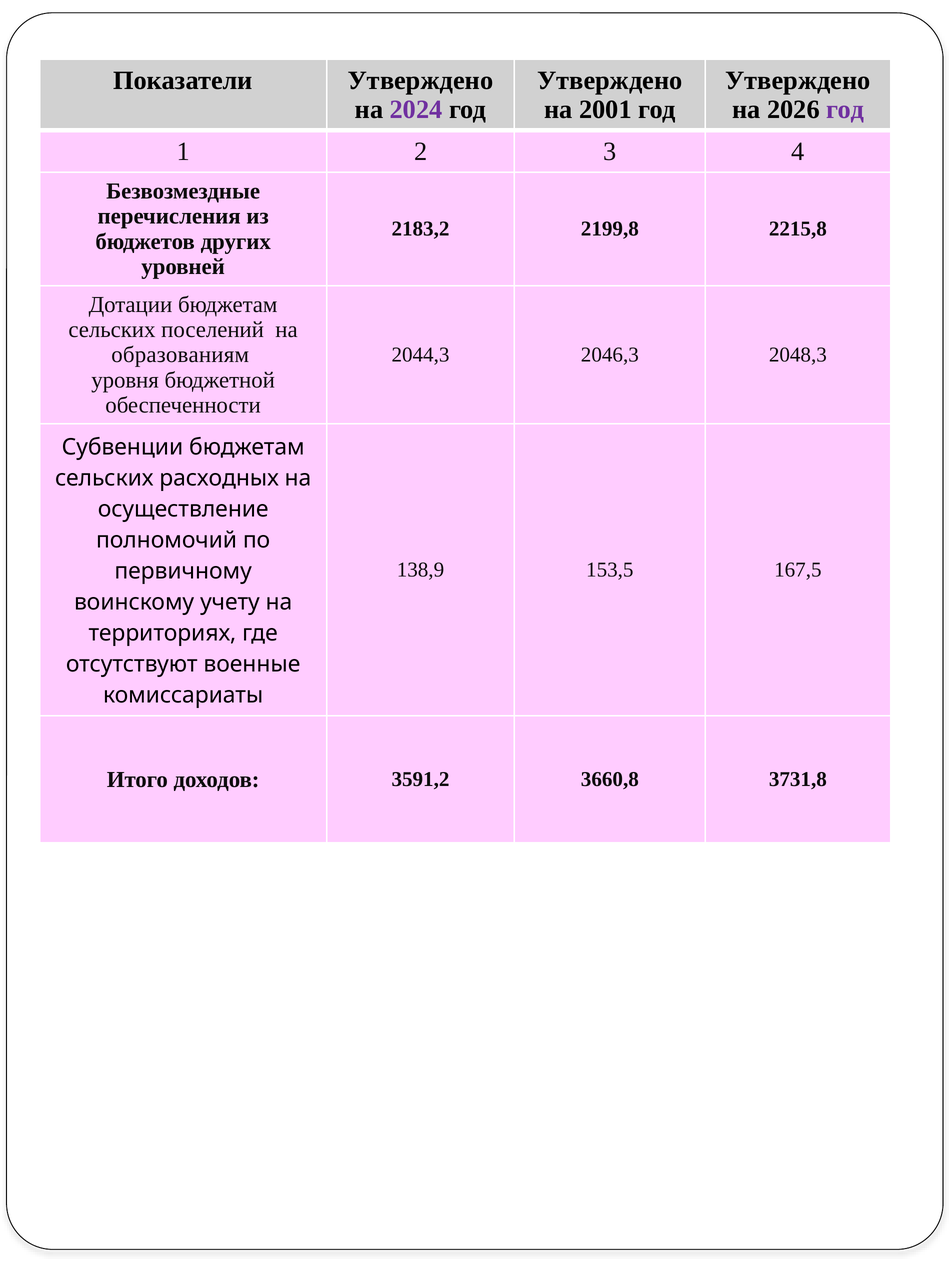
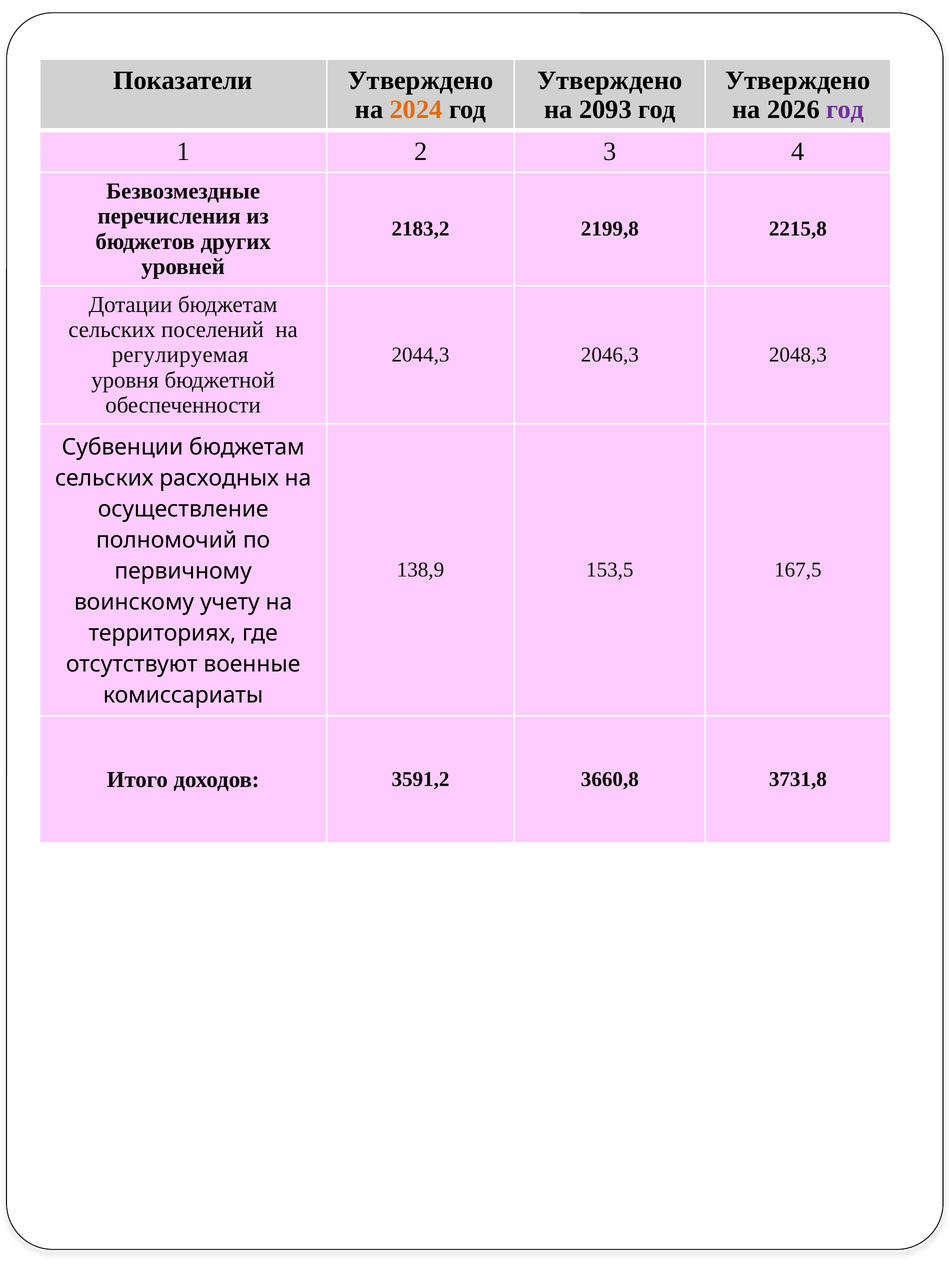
2024 colour: purple -> orange
2001: 2001 -> 2093
образованиям: образованиям -> регулируемая
